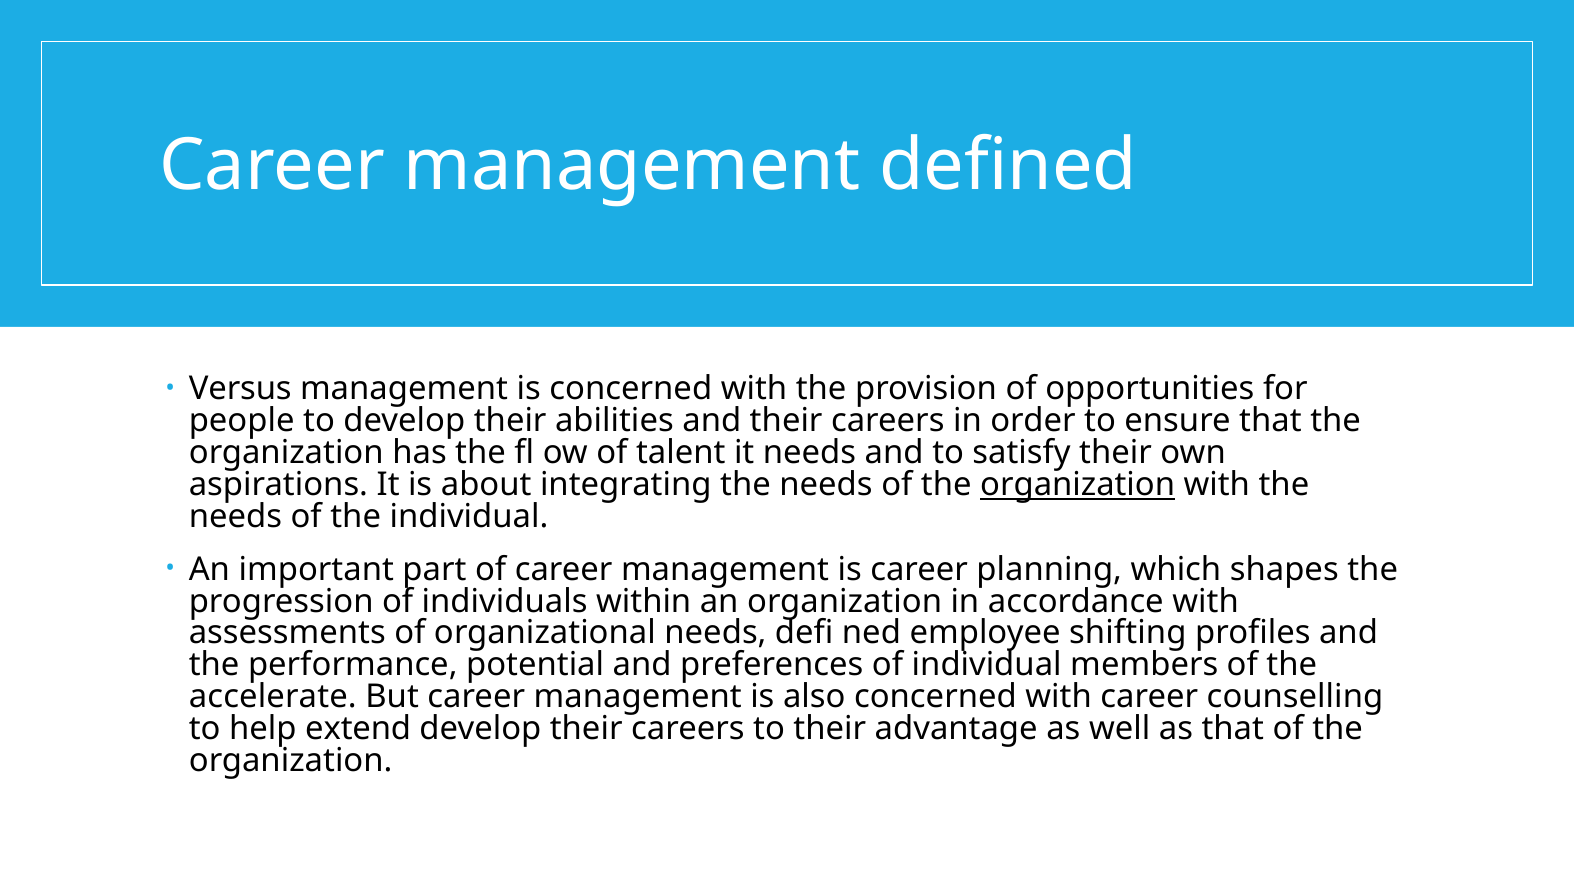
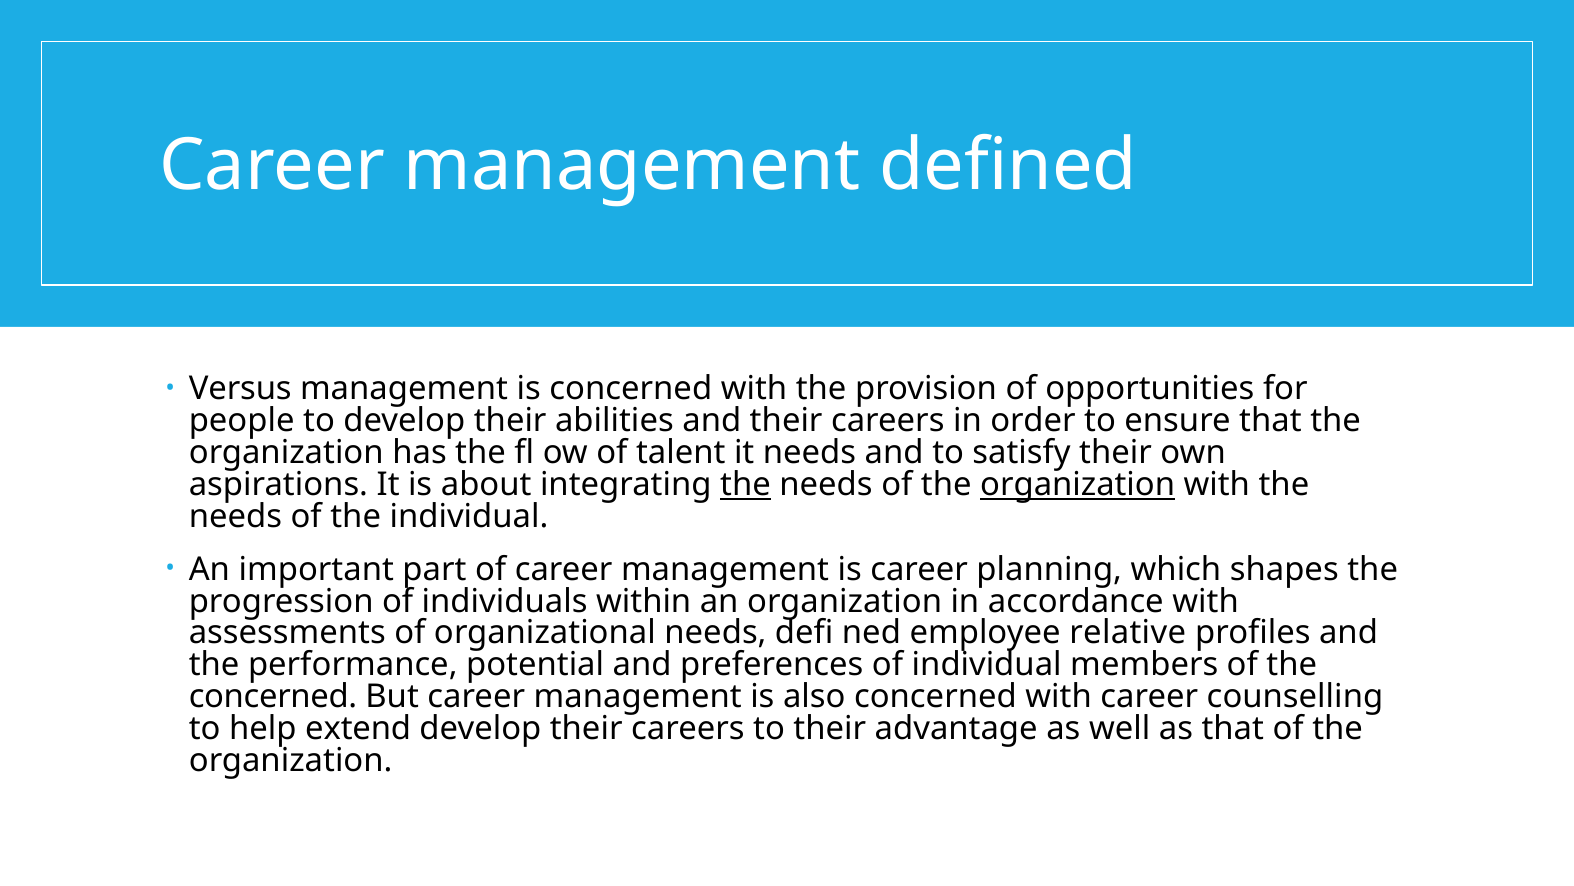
the at (745, 485) underline: none -> present
shifting: shifting -> relative
accelerate at (273, 696): accelerate -> concerned
